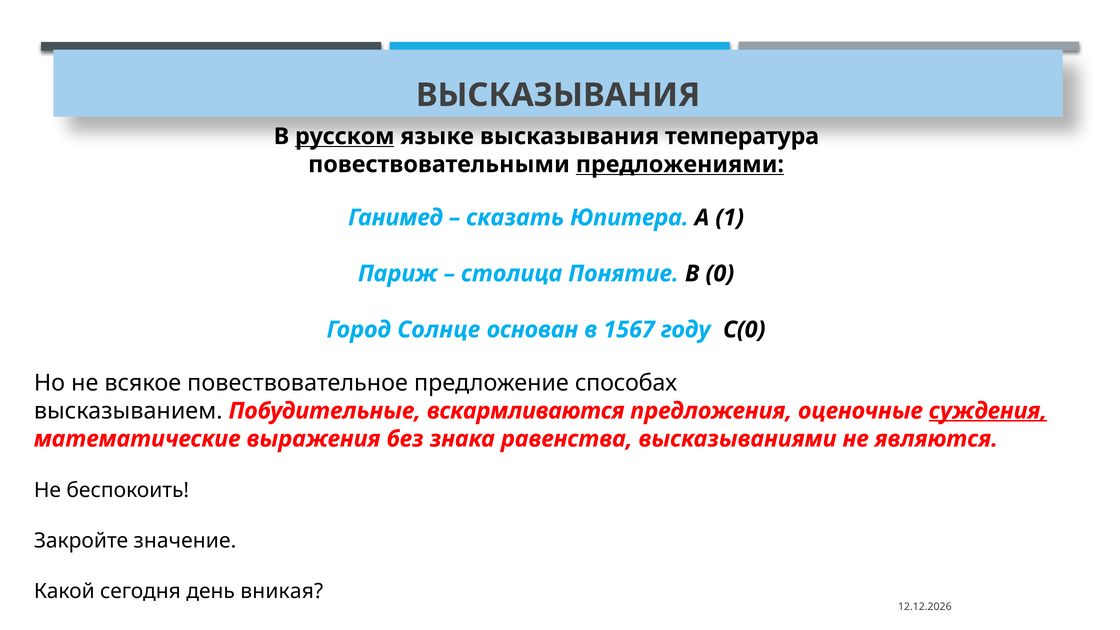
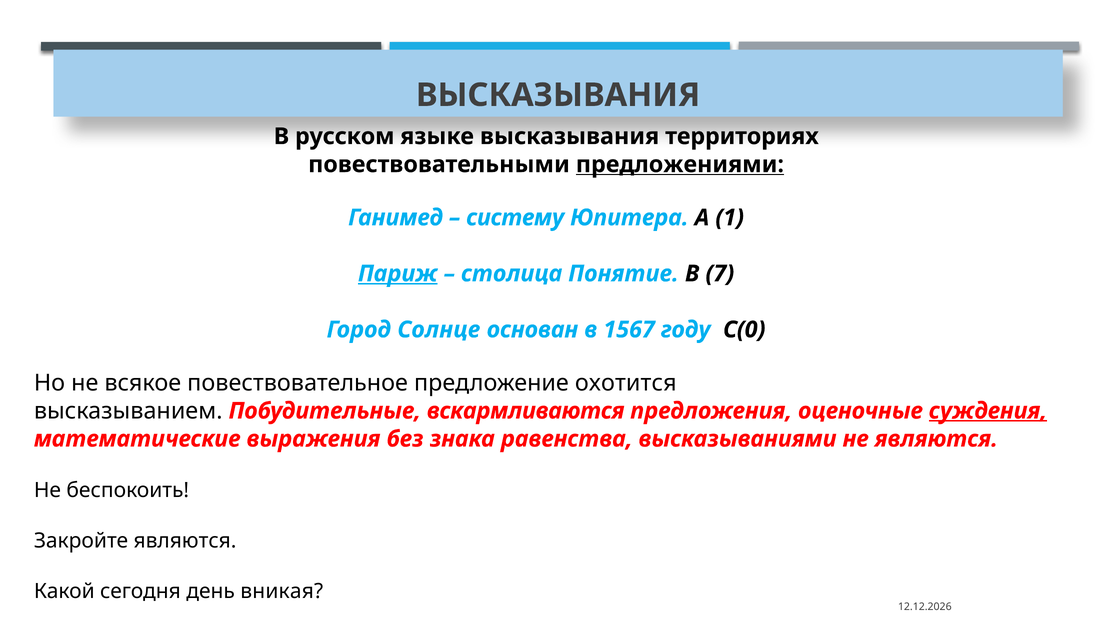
русском underline: present -> none
температура: температура -> территориях
сказать: сказать -> систему
Париж underline: none -> present
0: 0 -> 7
способах: способах -> охотится
Закройте значение: значение -> являются
